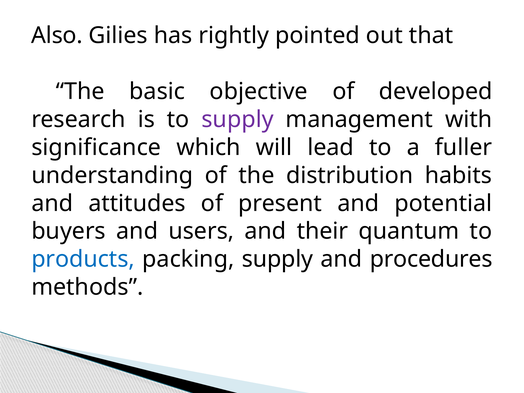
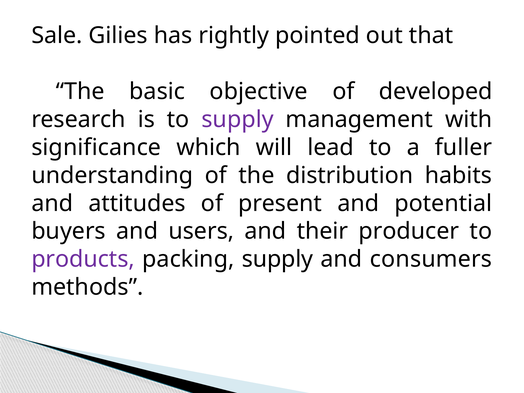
Also: Also -> Sale
quantum: quantum -> producer
products colour: blue -> purple
procedures: procedures -> consumers
